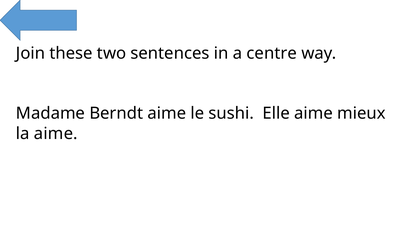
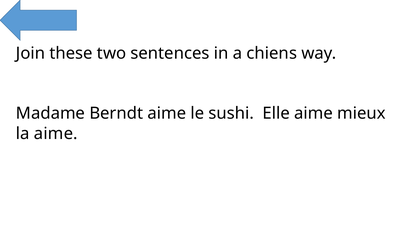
centre: centre -> chiens
